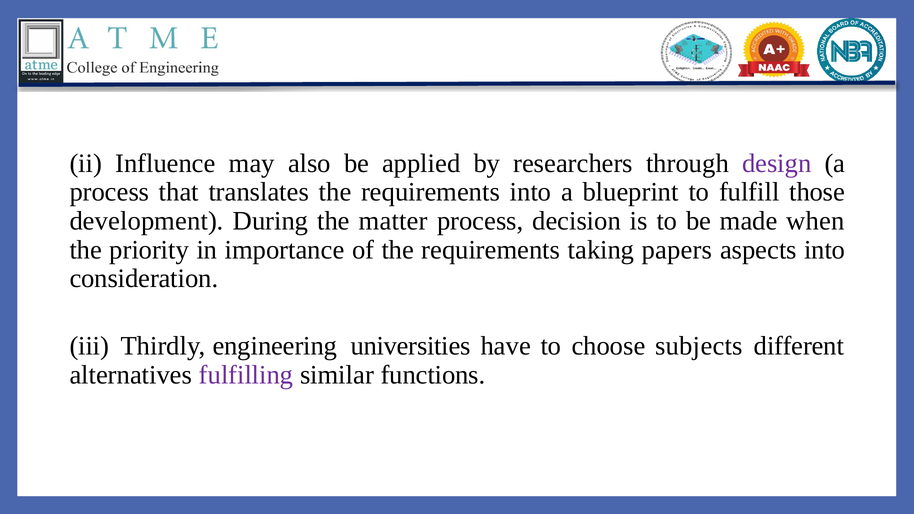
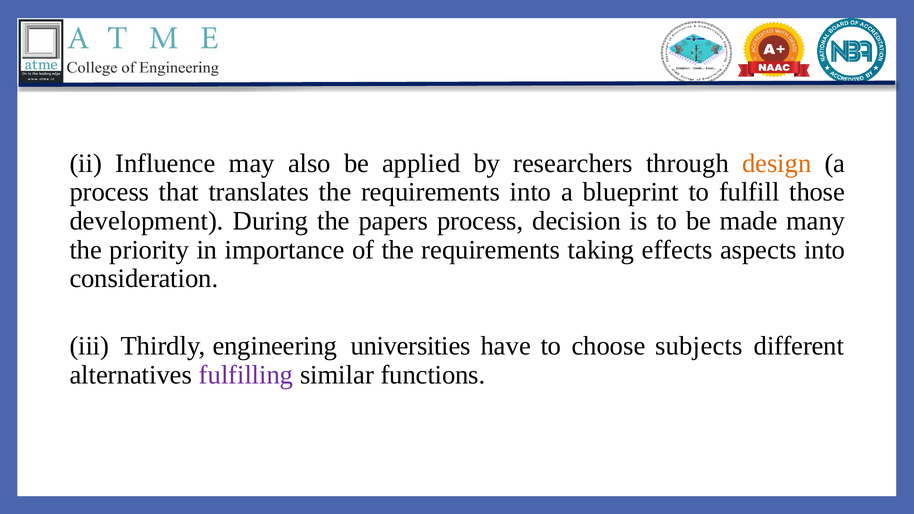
design colour: purple -> orange
matter: matter -> papers
when: when -> many
papers: papers -> effects
